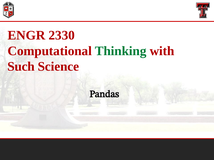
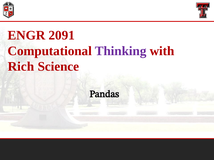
2330: 2330 -> 2091
Thinking colour: green -> purple
Such: Such -> Rich
